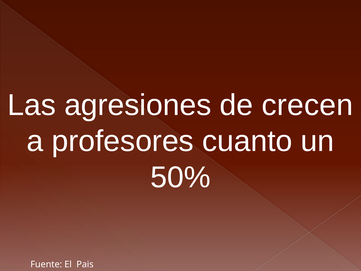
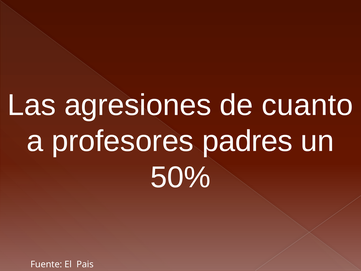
crecen: crecen -> cuanto
cuanto: cuanto -> padres
